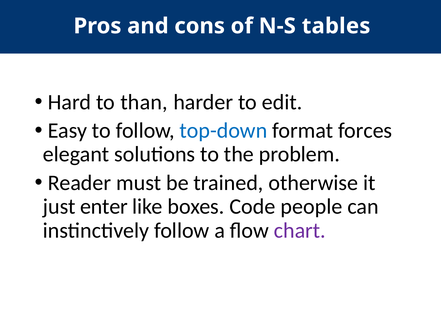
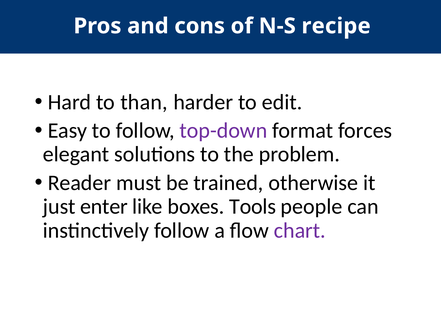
tables: tables -> recipe
top-down colour: blue -> purple
Code: Code -> Tools
